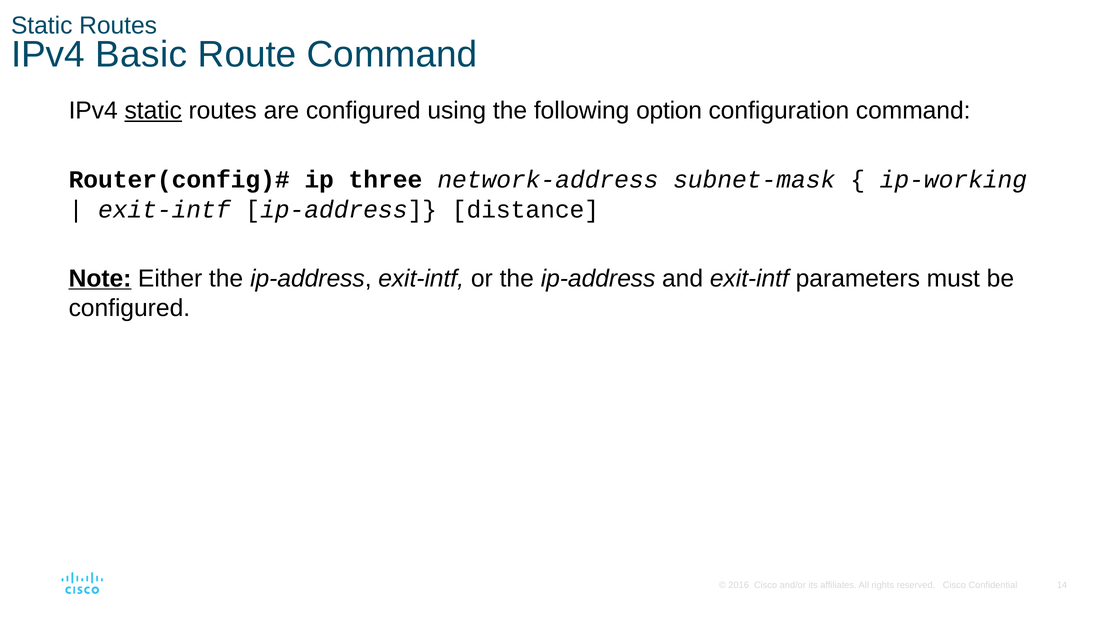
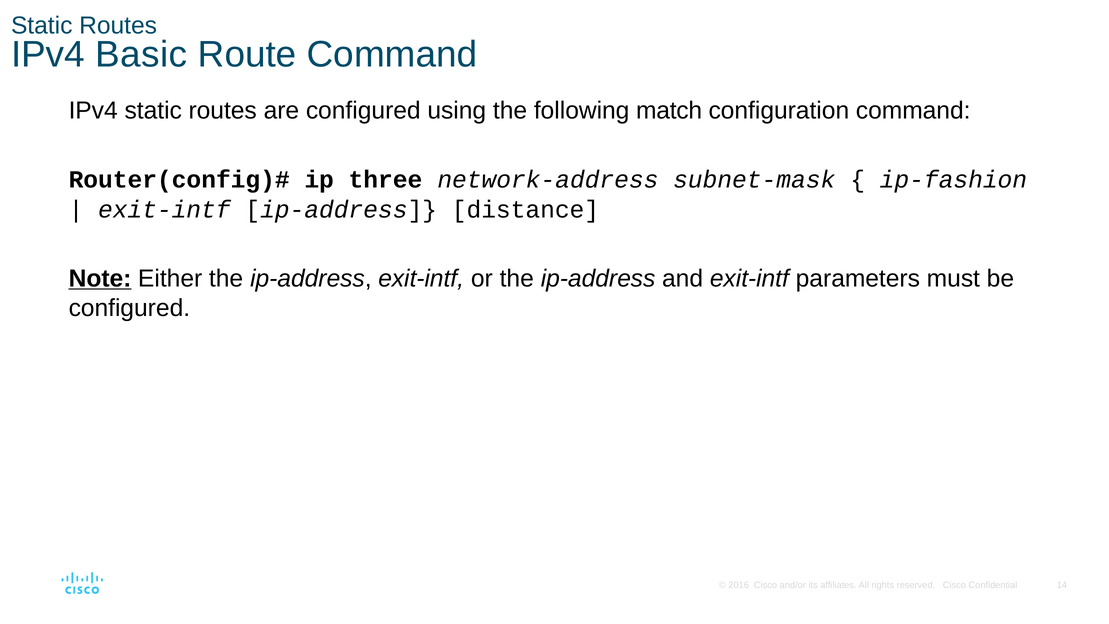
static at (153, 111) underline: present -> none
option: option -> match
ip-working: ip-working -> ip-fashion
